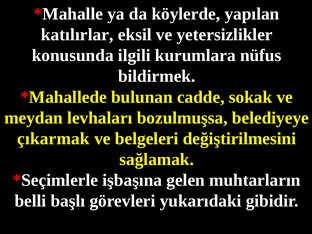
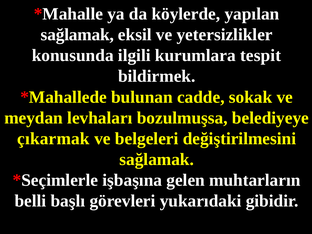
katılırlar at (77, 35): katılırlar -> sağlamak
nüfus: nüfus -> tespit
